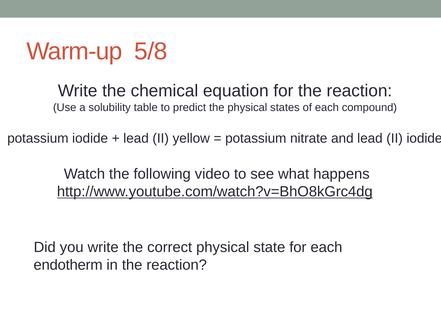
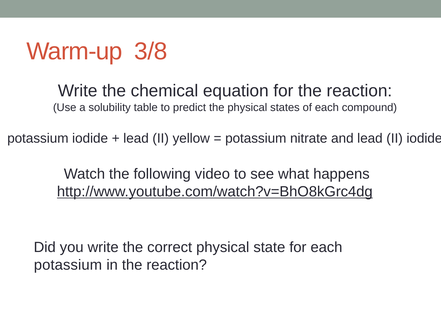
5/8: 5/8 -> 3/8
endotherm at (68, 265): endotherm -> potassium
